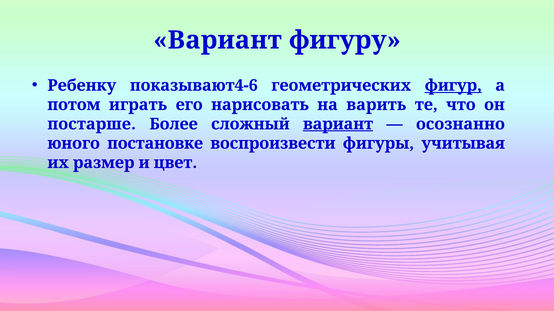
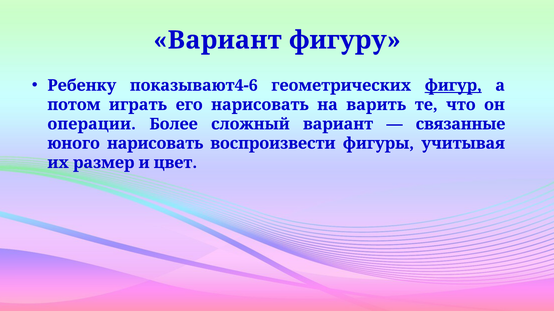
постарше: постарше -> операции
вариант at (338, 124) underline: present -> none
осознанно: осознанно -> связанные
юного постановке: постановке -> нарисовать
